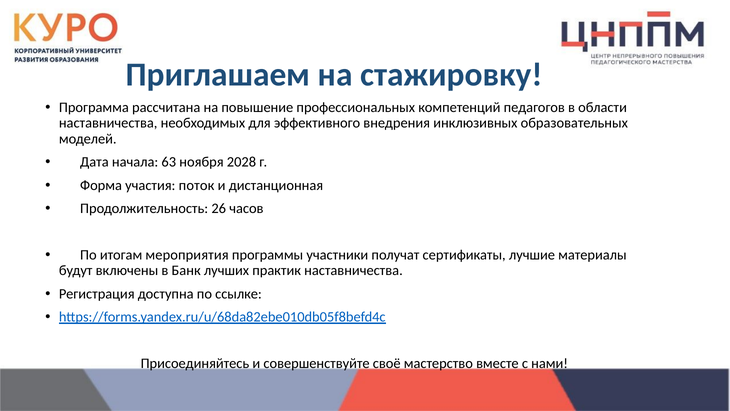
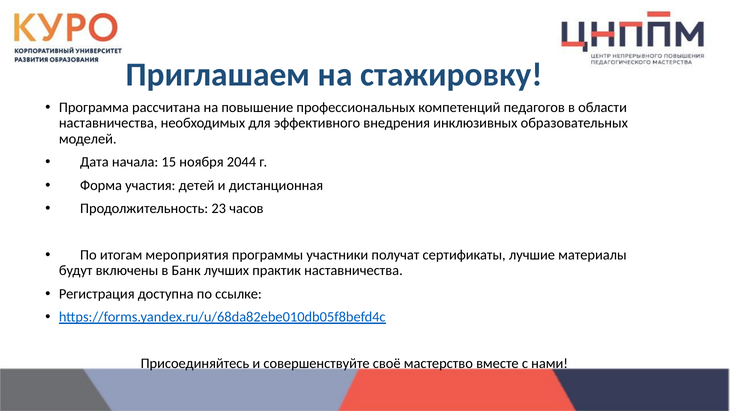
63: 63 -> 15
2028: 2028 -> 2044
поток: поток -> детей
26: 26 -> 23
